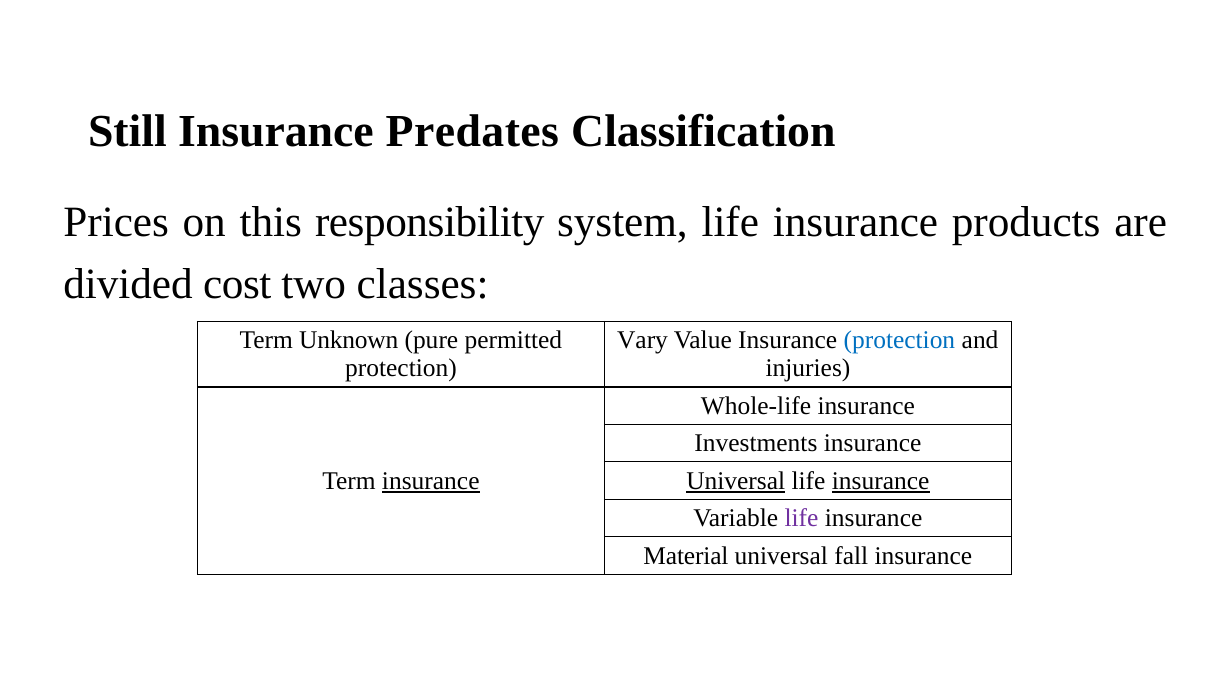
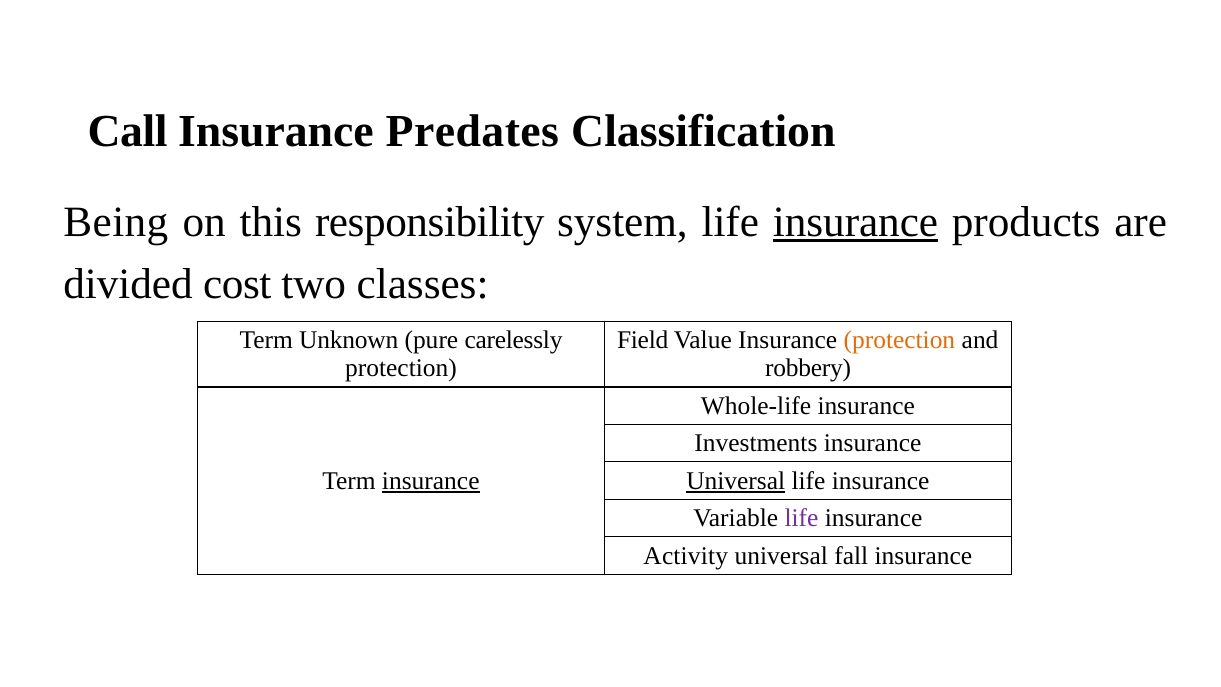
Still: Still -> Call
Prices: Prices -> Being
insurance at (855, 222) underline: none -> present
permitted: permitted -> carelessly
Vary: Vary -> Field
protection at (899, 340) colour: blue -> orange
injuries: injuries -> robbery
insurance at (881, 481) underline: present -> none
Material: Material -> Activity
